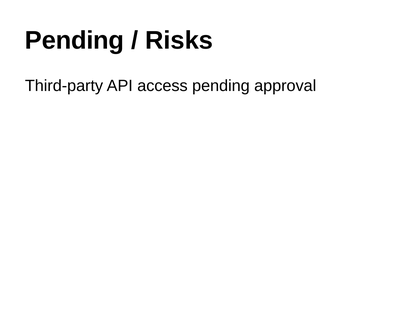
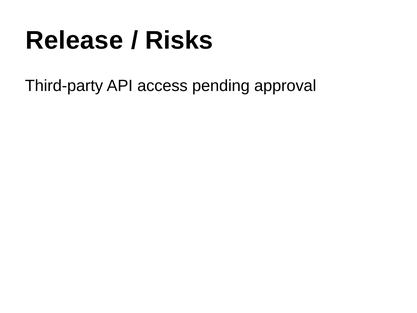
Pending at (75, 40): Pending -> Release
